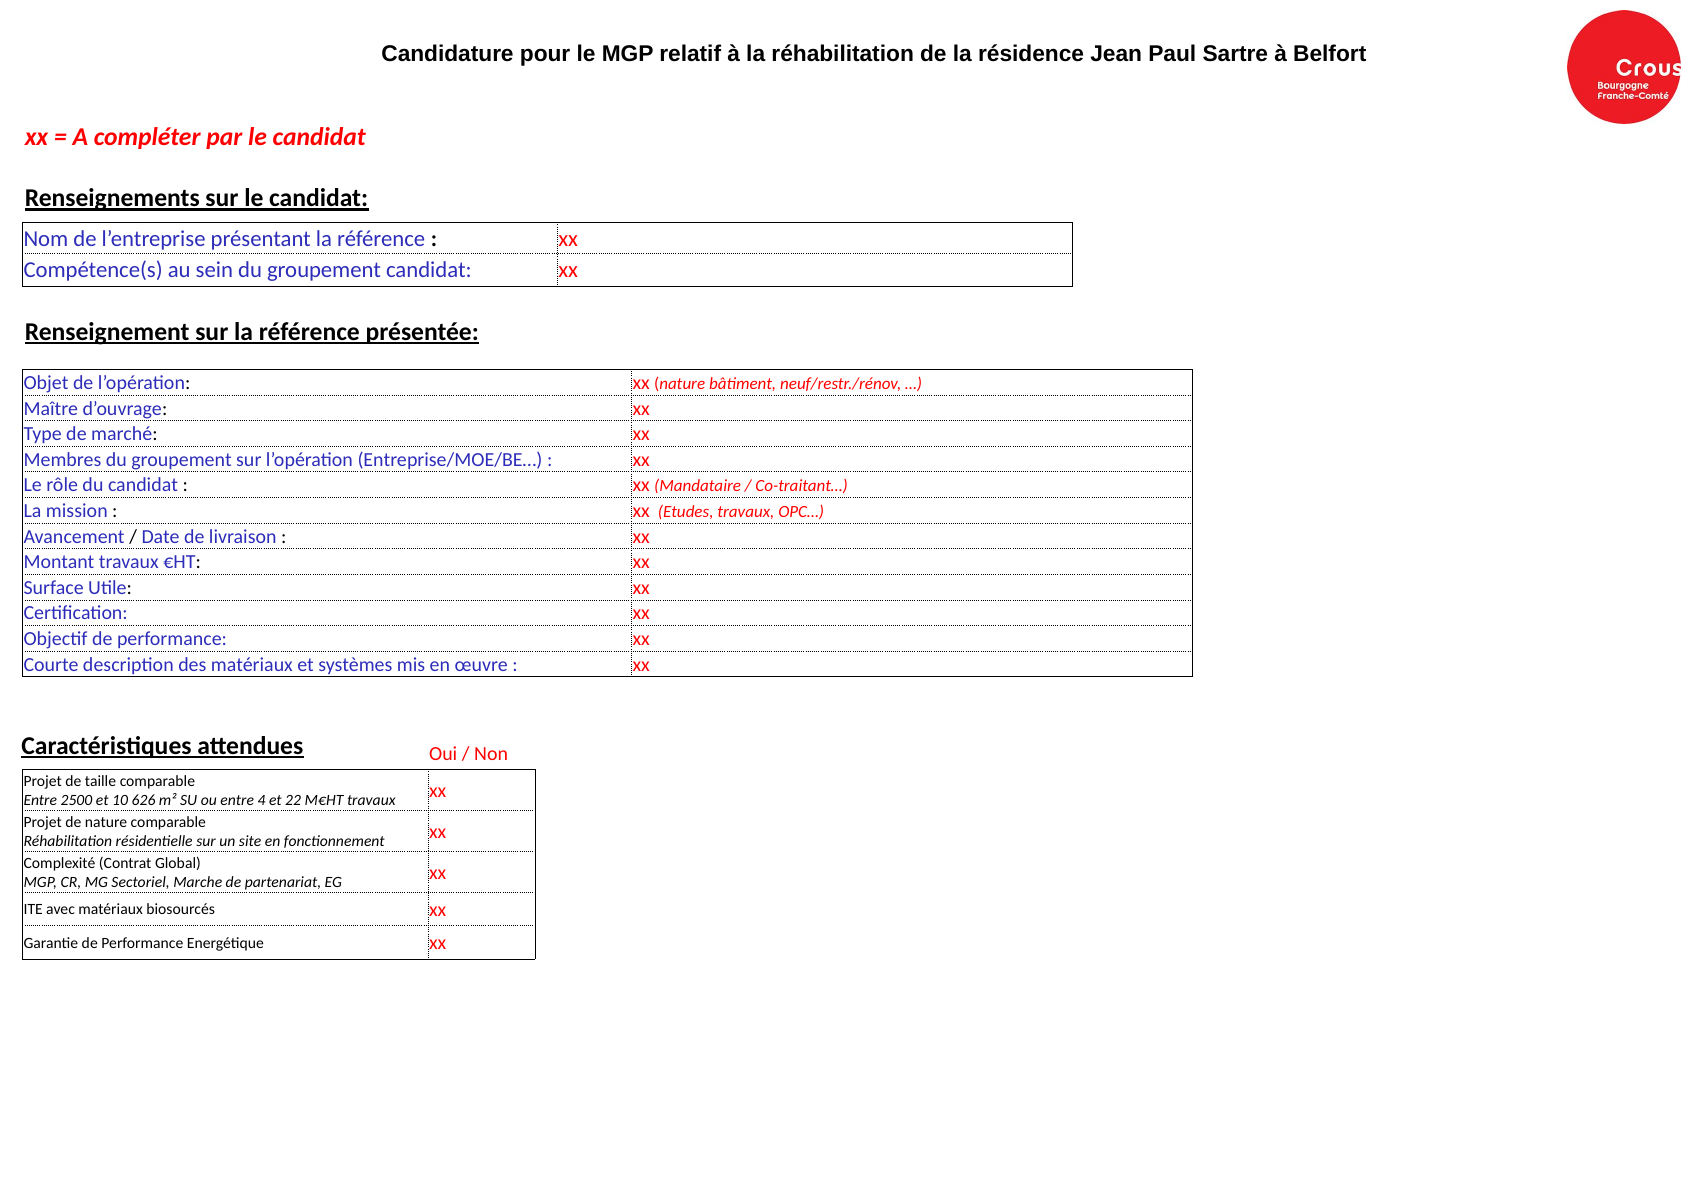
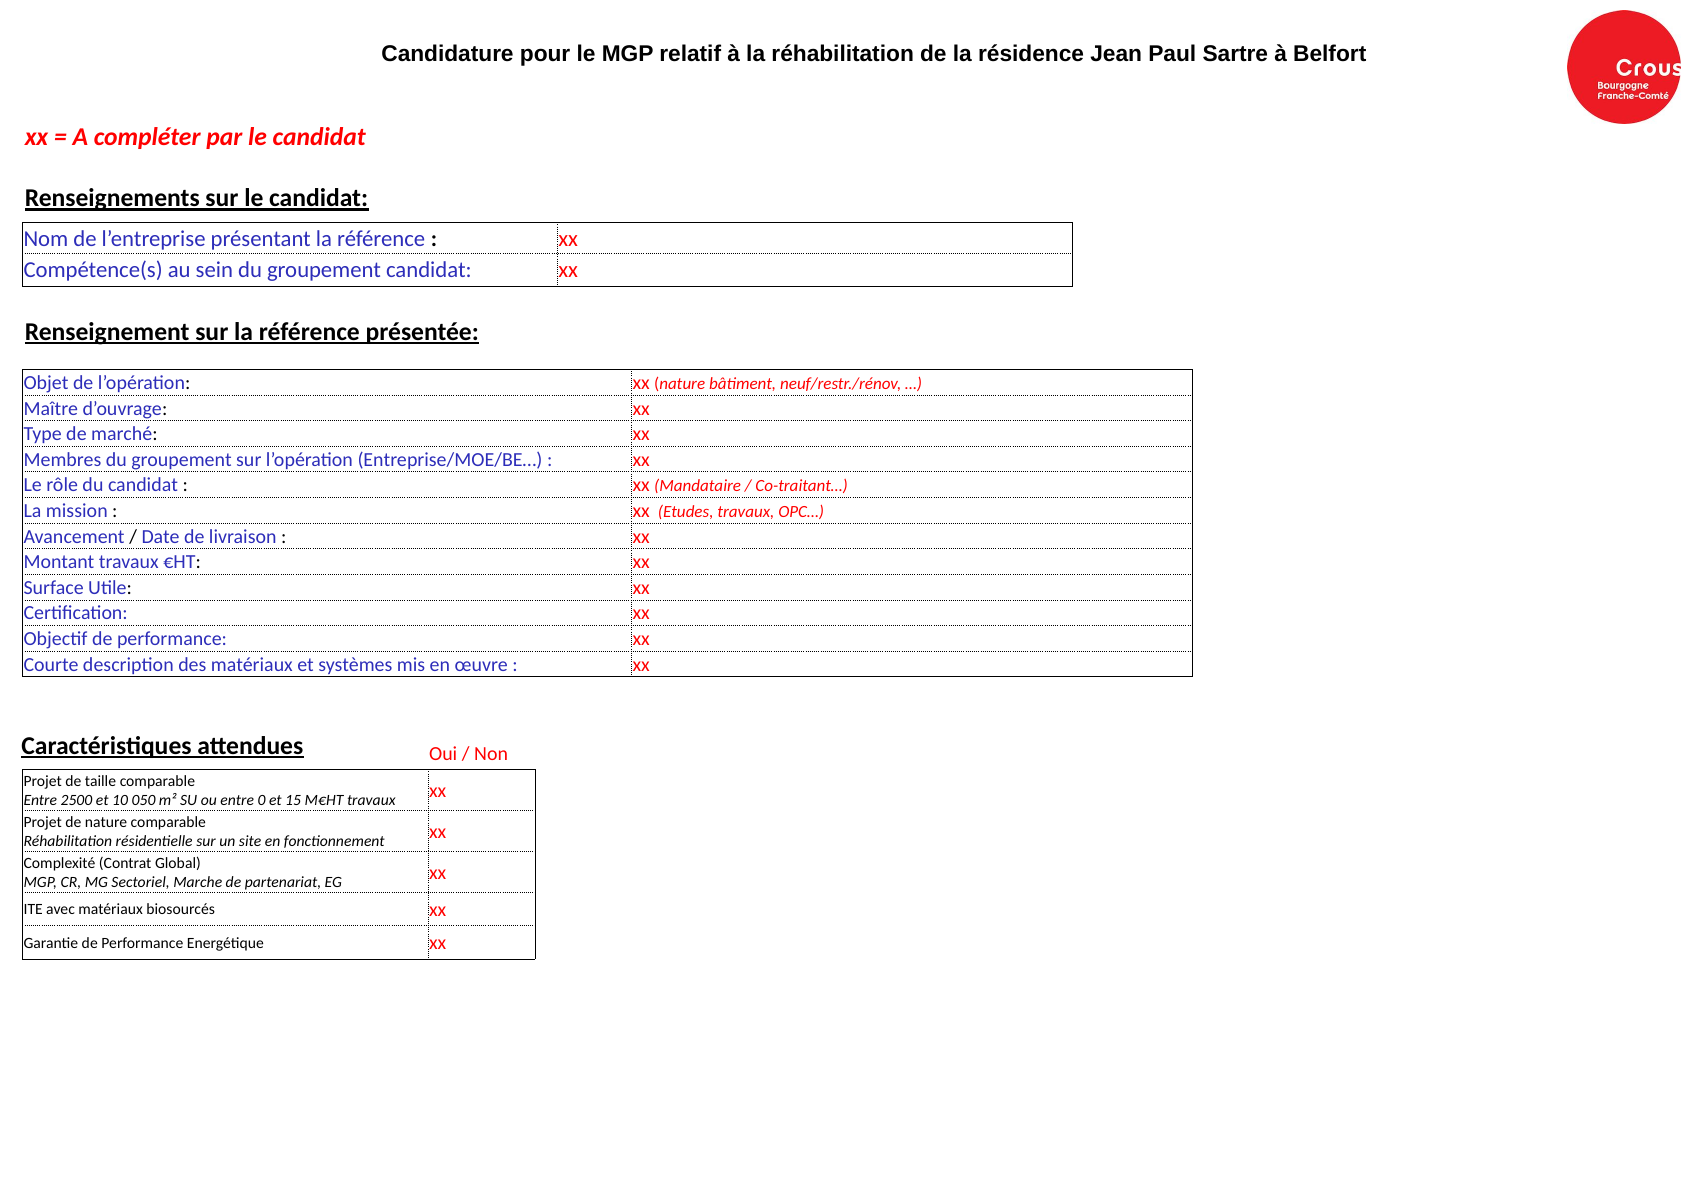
626: 626 -> 050
4: 4 -> 0
22: 22 -> 15
